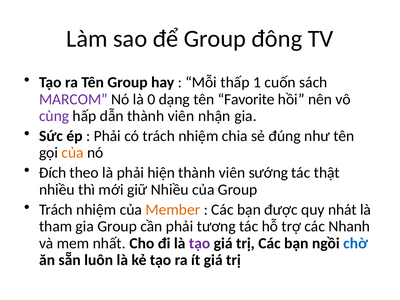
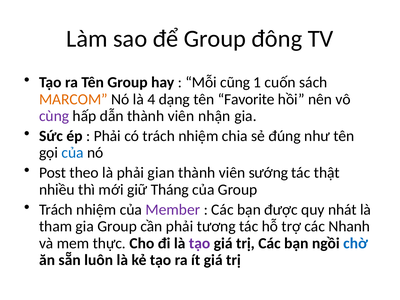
thấp: thấp -> cũng
MARCOM colour: purple -> orange
0: 0 -> 4
của at (73, 153) colour: orange -> blue
Đích: Đích -> Post
hiện: hiện -> gian
giữ Nhiều: Nhiều -> Tháng
Member colour: orange -> purple
nhất: nhất -> thực
